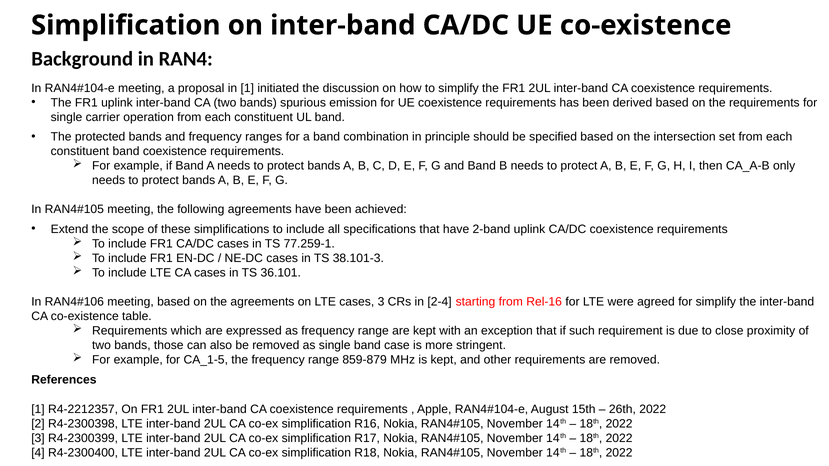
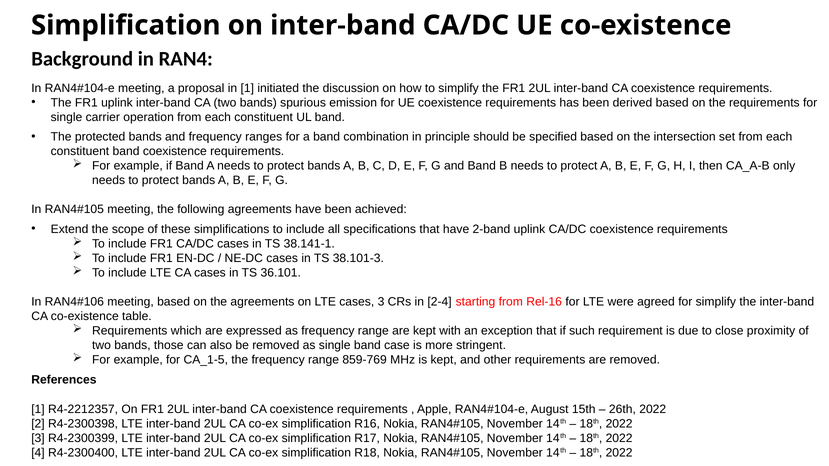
77.259-1: 77.259-1 -> 38.141-1
859-879: 859-879 -> 859-769
